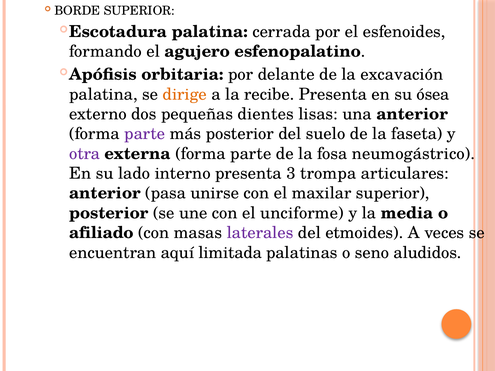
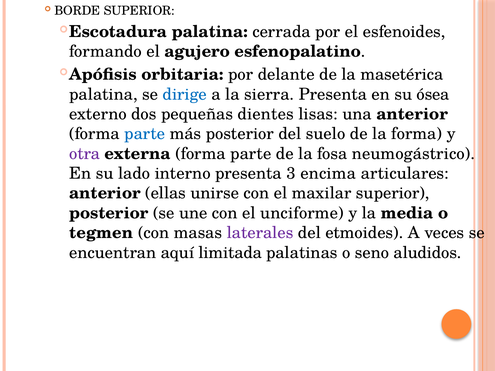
excavación: excavación -> masetérica
dirige colour: orange -> blue
recibe: recibe -> sierra
parte at (145, 134) colour: purple -> blue
la faseta: faseta -> forma
trompa: trompa -> encima
pasa: pasa -> ellas
afiliado: afiliado -> tegmen
